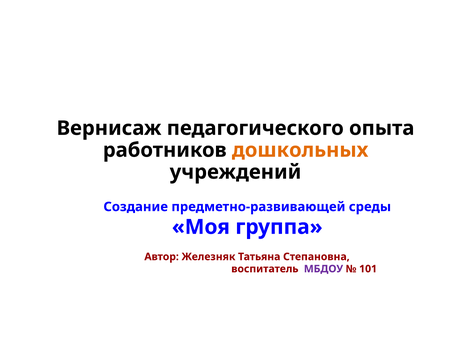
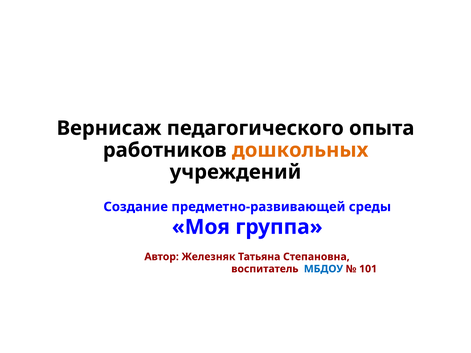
МБДОУ colour: purple -> blue
